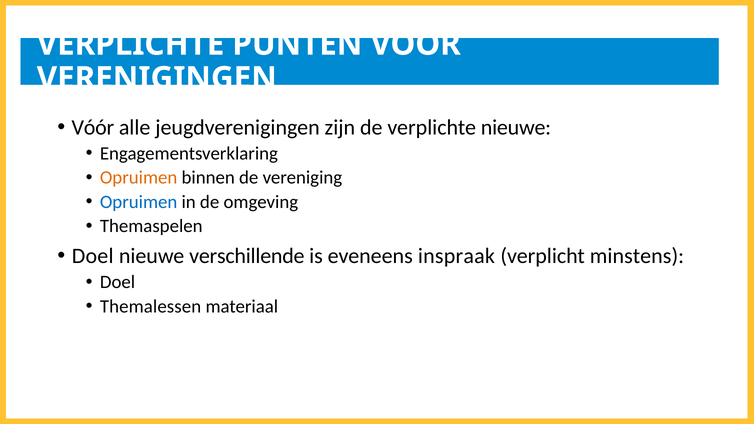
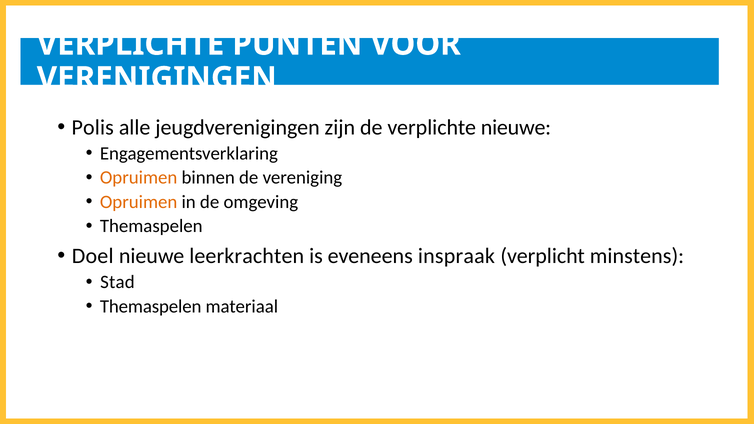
Vóór: Vóór -> Polis
Opruimen at (139, 202) colour: blue -> orange
verschillende: verschillende -> leerkrachten
Doel at (118, 282): Doel -> Stad
Themalessen at (151, 306): Themalessen -> Themaspelen
